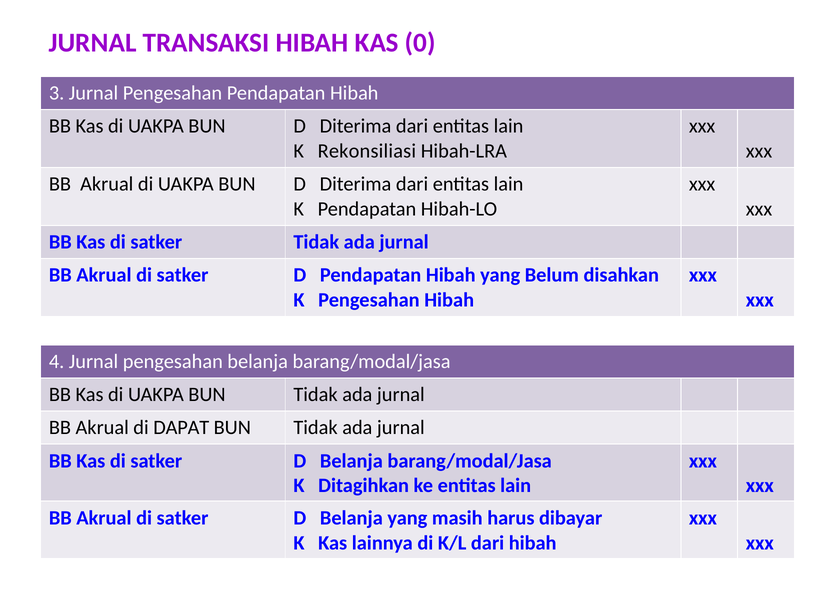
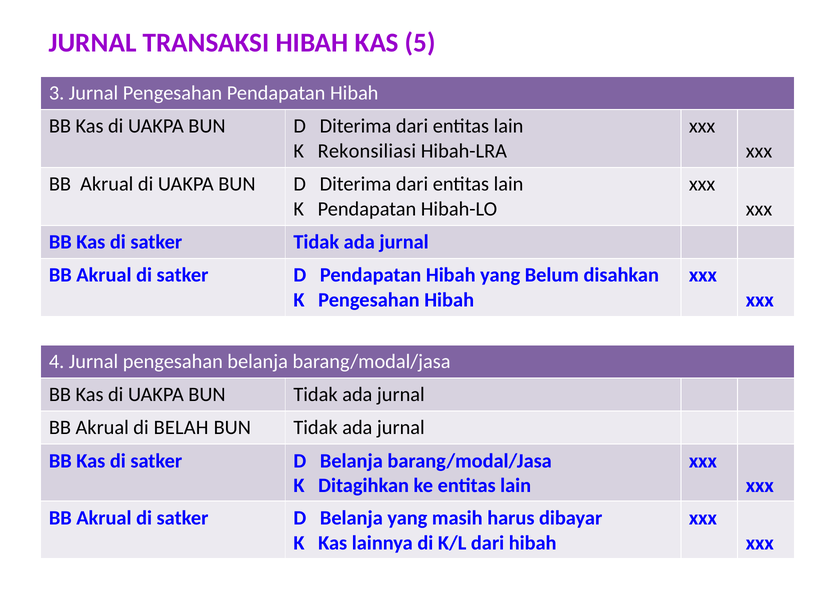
0: 0 -> 5
DAPAT: DAPAT -> BELAH
